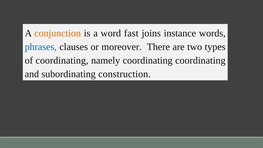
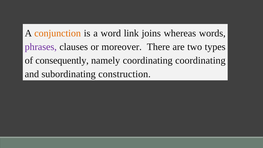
fast: fast -> link
instance: instance -> whereas
phrases colour: blue -> purple
of coordinating: coordinating -> consequently
